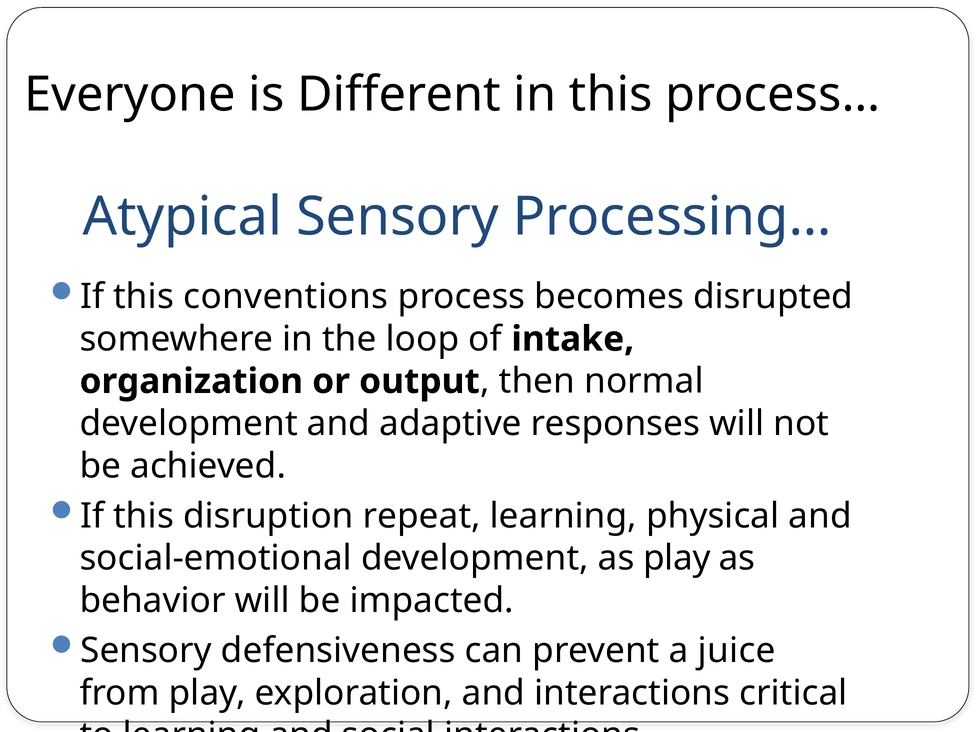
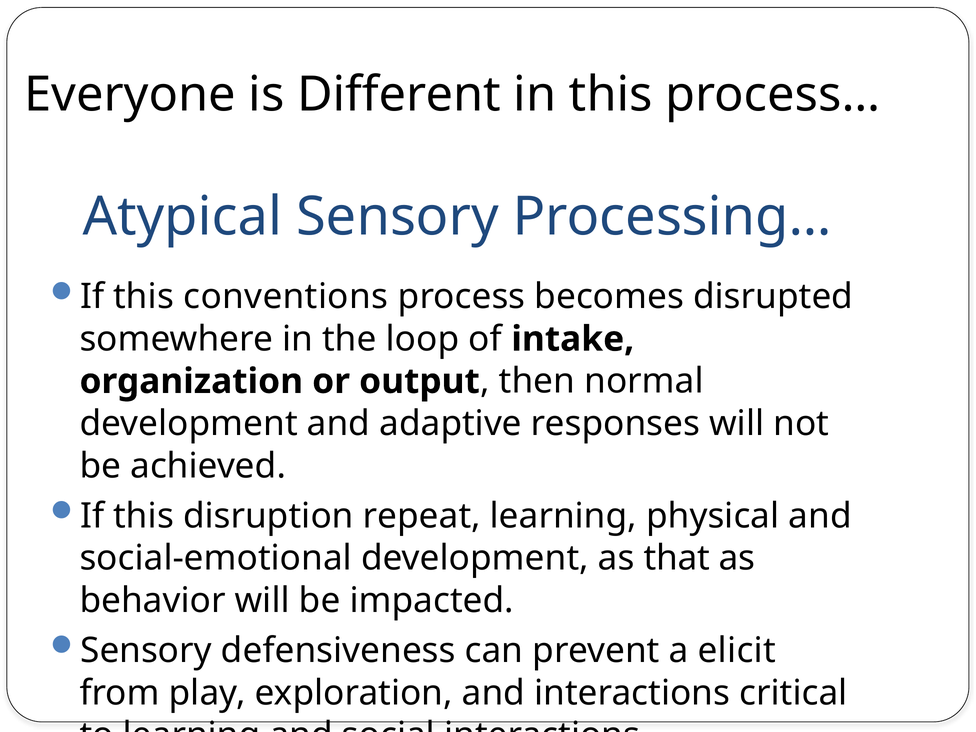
as play: play -> that
juice: juice -> elicit
